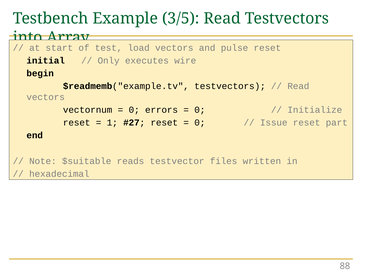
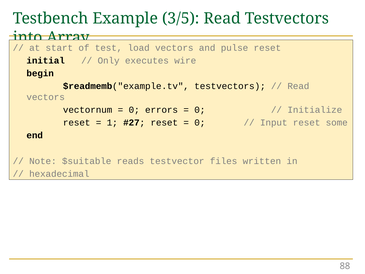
Issue: Issue -> Input
part: part -> some
